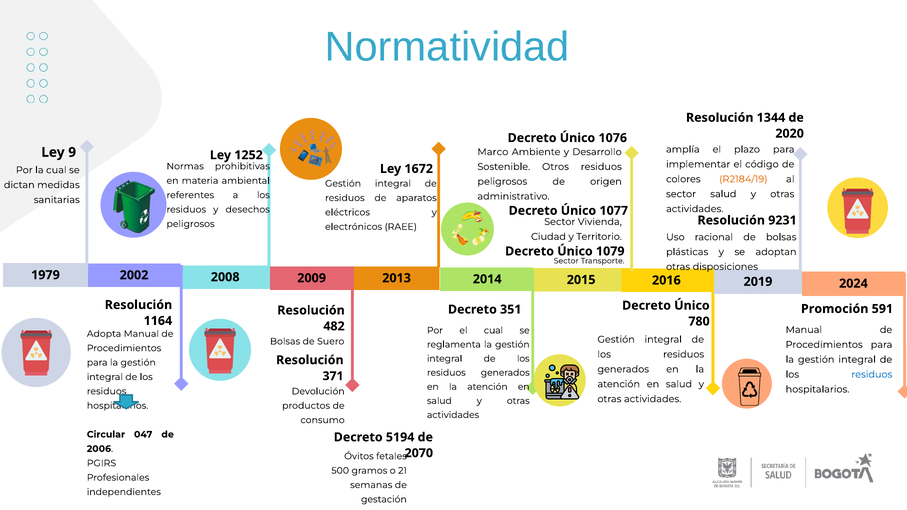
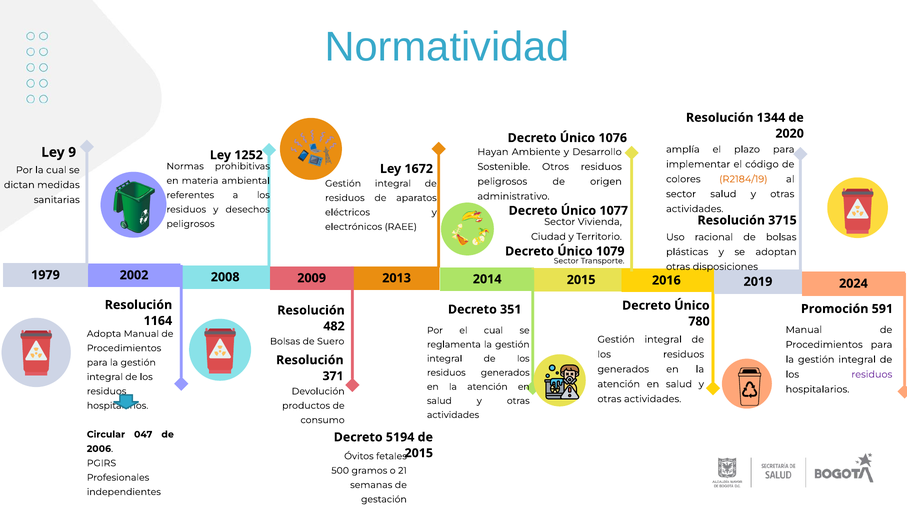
Marco: Marco -> Hayan
9231: 9231 -> 3715
residuos at (872, 375) colour: blue -> purple
2070 at (419, 453): 2070 -> 2015
